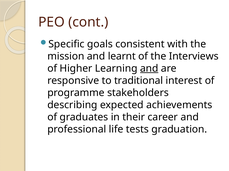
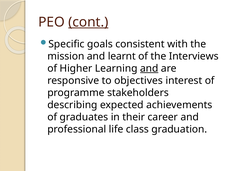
cont underline: none -> present
traditional: traditional -> objectives
tests: tests -> class
